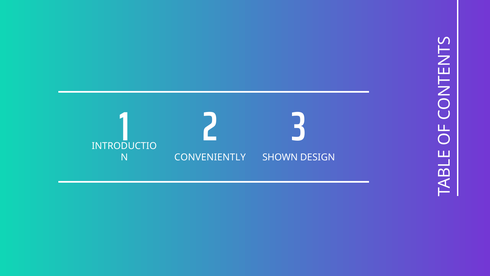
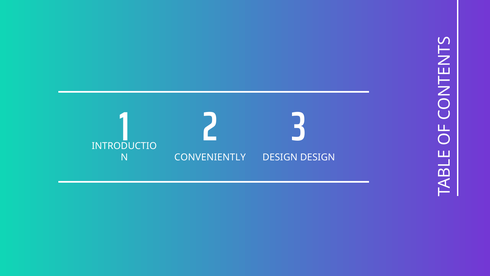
SHOWN at (280, 157): SHOWN -> DESIGN
